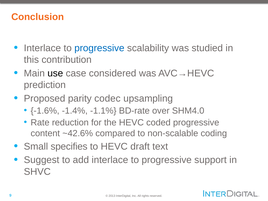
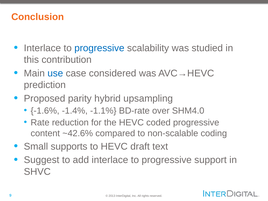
use colour: black -> blue
codec: codec -> hybrid
specifies: specifies -> supports
